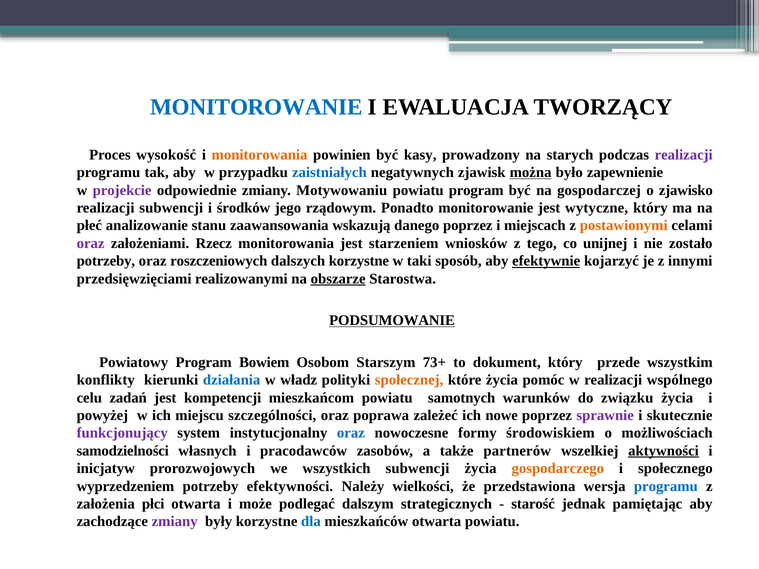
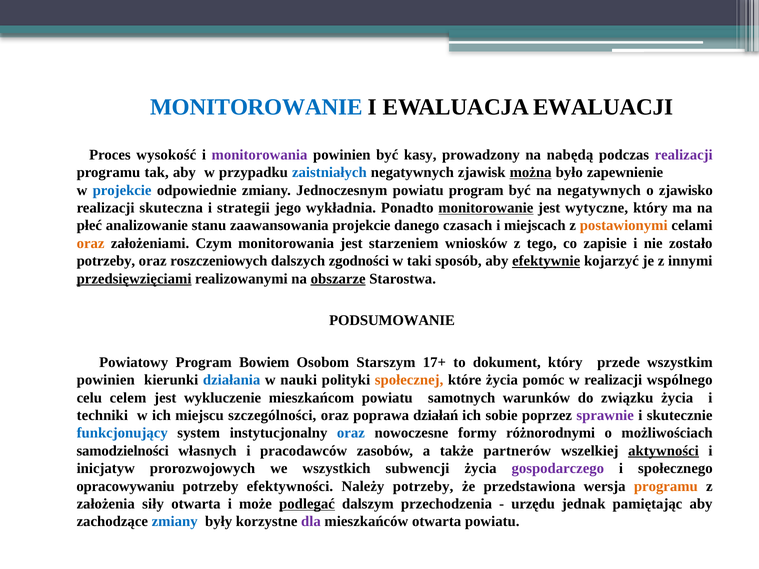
TWORZĄCY: TWORZĄCY -> EWALUACJI
monitorowania at (260, 155) colour: orange -> purple
starych: starych -> nabędą
projekcie at (122, 190) colour: purple -> blue
Motywowaniu: Motywowaniu -> Jednoczesnym
na gospodarczej: gospodarczej -> negatywnych
realizacji subwencji: subwencji -> skuteczna
środków: środków -> strategii
rządowym: rządowym -> wykładnia
monitorowanie at (486, 208) underline: none -> present
zaawansowania wskazują: wskazują -> projekcie
danego poprzez: poprzez -> czasach
oraz at (91, 243) colour: purple -> orange
Rzecz: Rzecz -> Czym
unijnej: unijnej -> zapisie
dalszych korzystne: korzystne -> zgodności
przedsięwzięciami underline: none -> present
PODSUMOWANIE underline: present -> none
73+: 73+ -> 17+
konflikty at (106, 380): konflikty -> powinien
władz: władz -> nauki
zadań: zadań -> celem
kompetencji: kompetencji -> wykluczenie
powyżej: powyżej -> techniki
zależeć: zależeć -> działań
nowe: nowe -> sobie
funkcjonujący colour: purple -> blue
środowiskiem: środowiskiem -> różnorodnymi
gospodarczego colour: orange -> purple
wyprzedzeniem: wyprzedzeniem -> opracowywaniu
Należy wielkości: wielkości -> potrzeby
programu at (666, 486) colour: blue -> orange
płci: płci -> siły
podlegać underline: none -> present
strategicznych: strategicznych -> przechodzenia
starość: starość -> urzędu
zmiany at (175, 522) colour: purple -> blue
dla colour: blue -> purple
